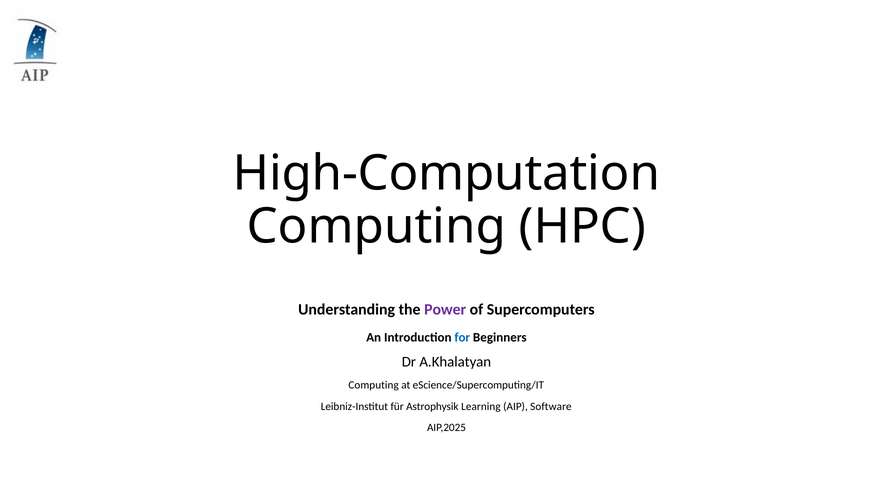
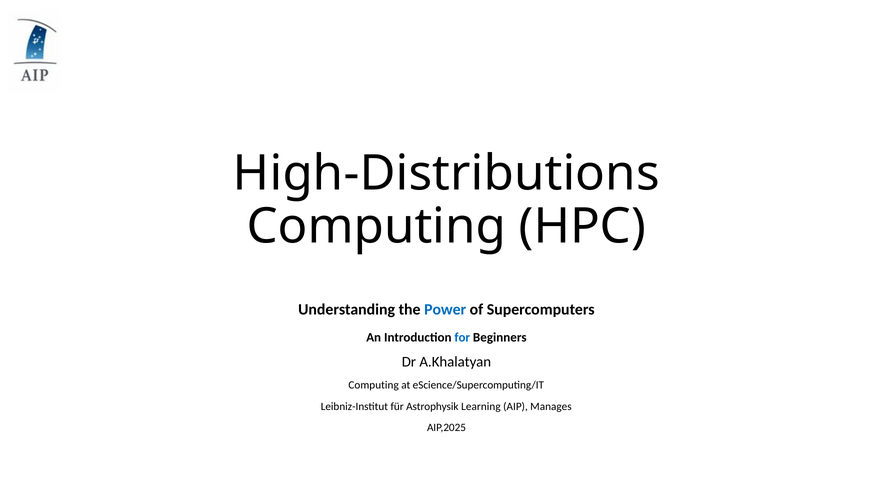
High-Computation: High-Computation -> High-Distributions
Power colour: purple -> blue
Software: Software -> Manages
